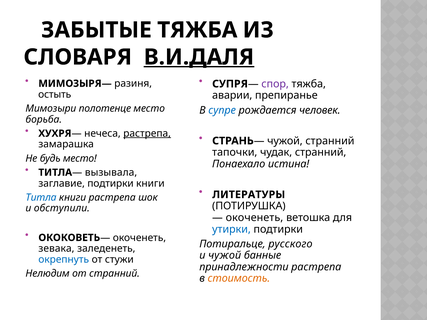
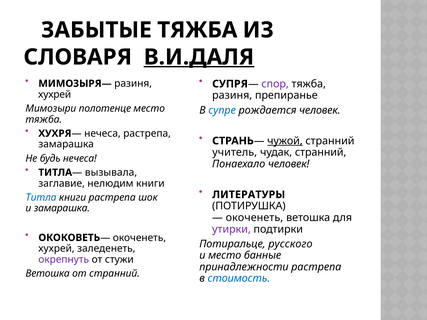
остыть at (55, 94): остыть -> хухрей
аварии at (232, 96): аварии -> разиня
борьба at (44, 119): борьба -> тяжба
растрепа at (147, 134) underline: present -> none
чужой at (285, 141) underline: none -> present
тапочки: тапочки -> учитель
будь место: место -> нечеса
Понаехало истина: истина -> человек
заглавие подтирки: подтирки -> нелюдим
и обступили: обступили -> замарашка
утирки colour: blue -> purple
зевака at (56, 249): зевака -> хухрей
и чужой: чужой -> место
окрепнуть colour: blue -> purple
Нелюдим at (48, 274): Нелюдим -> Ветошка
стоимость colour: orange -> blue
